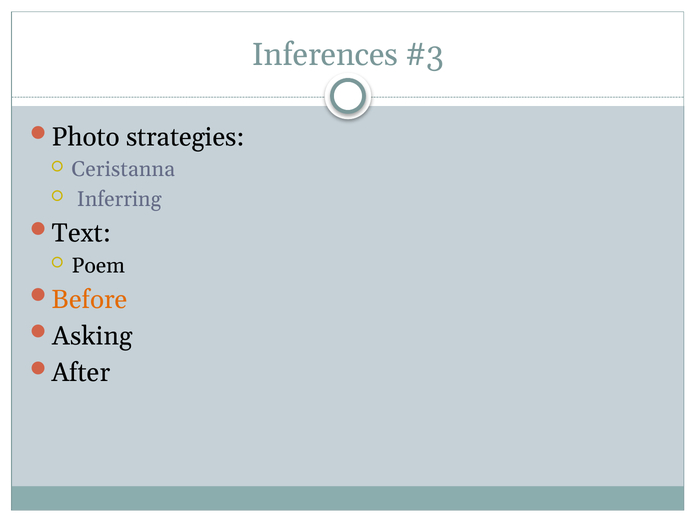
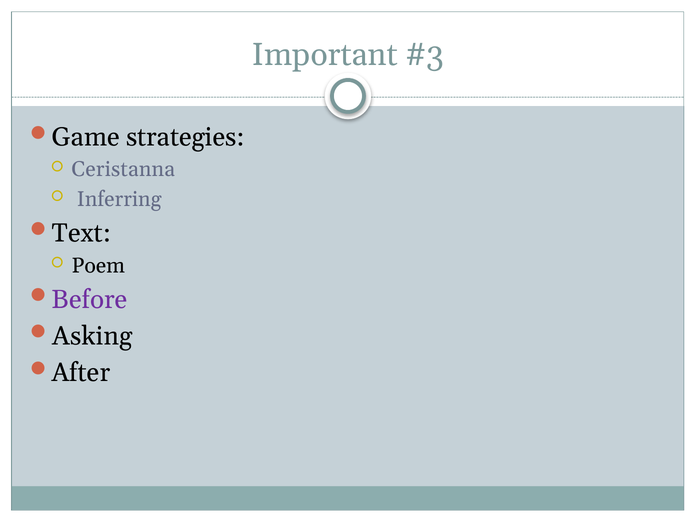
Inferences: Inferences -> Important
Photo: Photo -> Game
Before colour: orange -> purple
